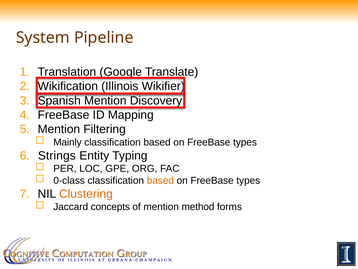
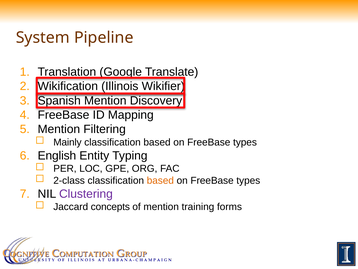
Strings: Strings -> English
0-class: 0-class -> 2-class
Clustering colour: orange -> purple
method: method -> training
